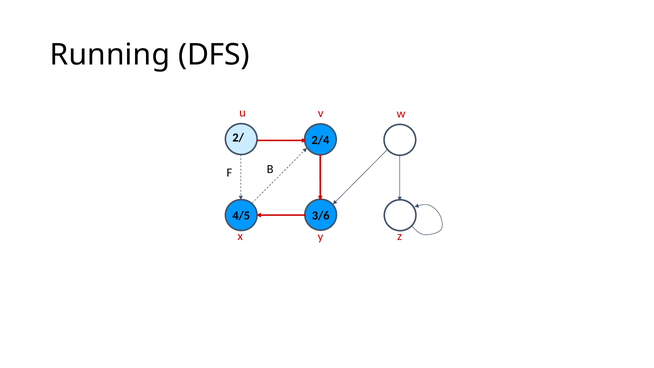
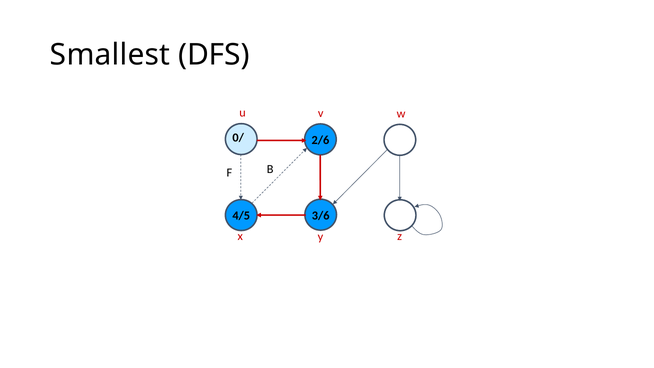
Running: Running -> Smallest
2/: 2/ -> 0/
2/4: 2/4 -> 2/6
